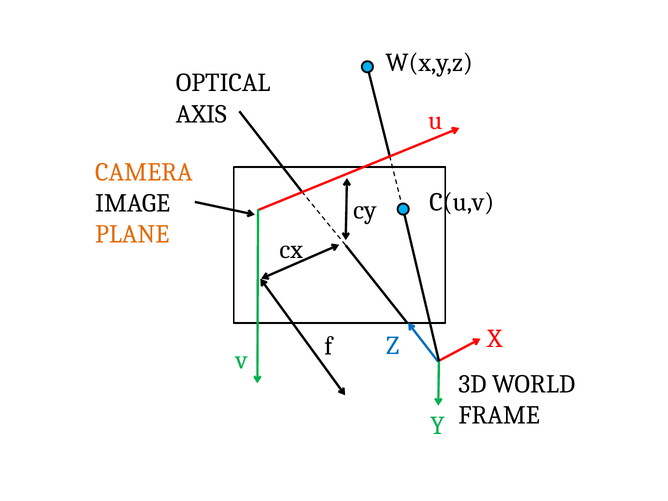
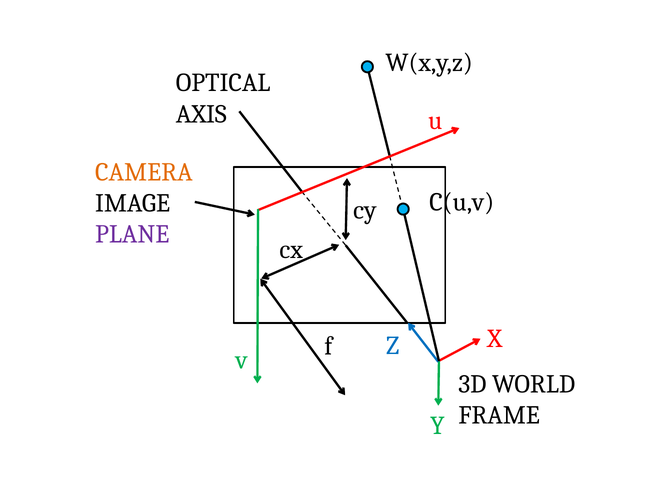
PLANE colour: orange -> purple
